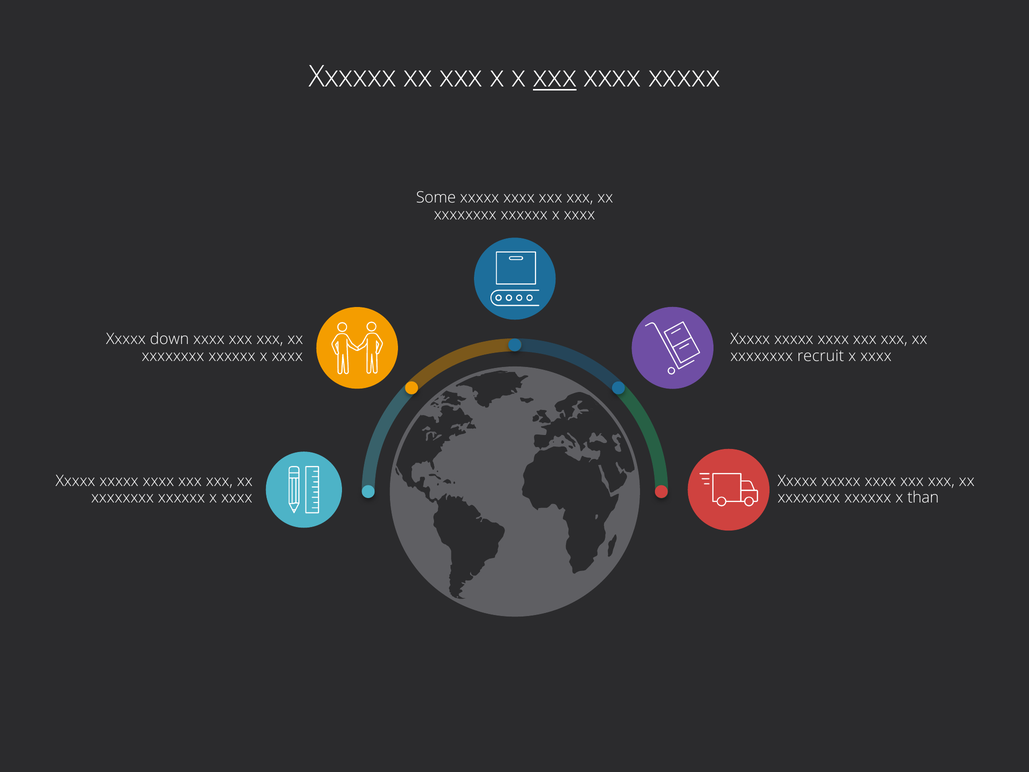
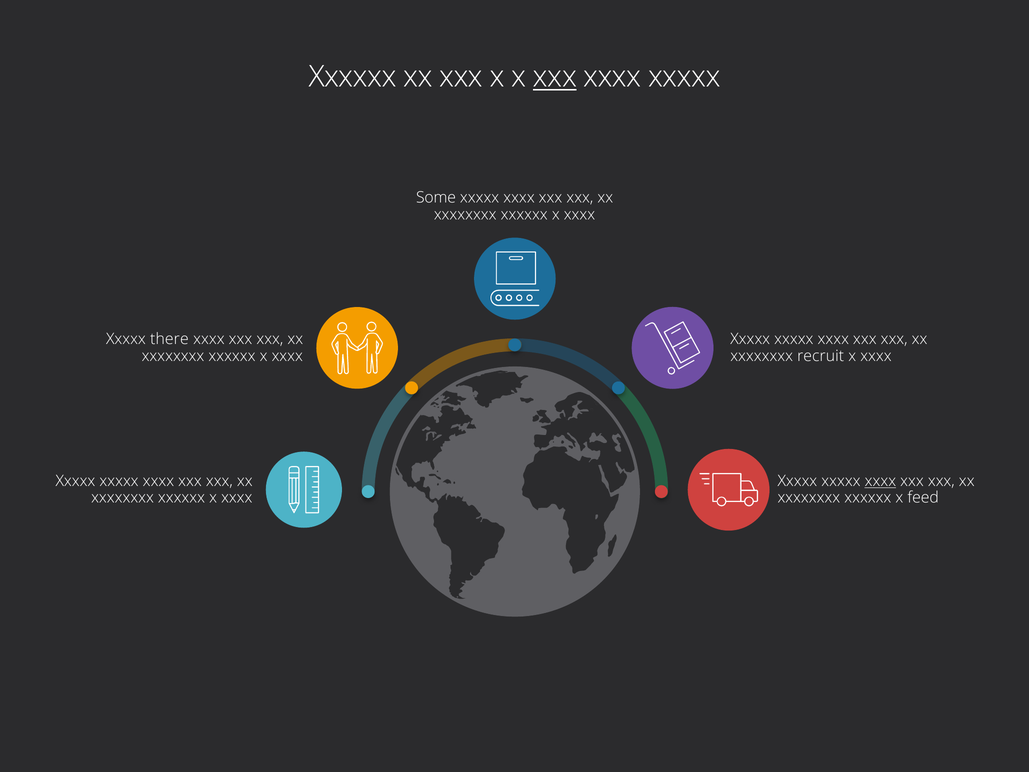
down: down -> there
xxxx at (880, 481) underline: none -> present
than: than -> feed
